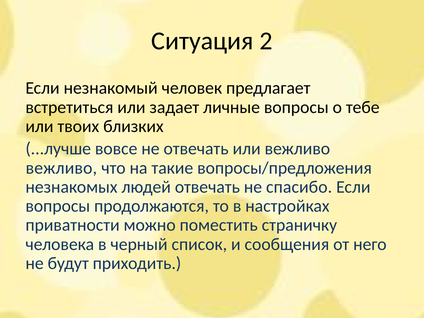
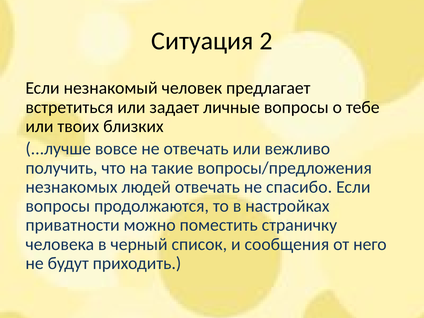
вежливо at (61, 168): вежливо -> получить
